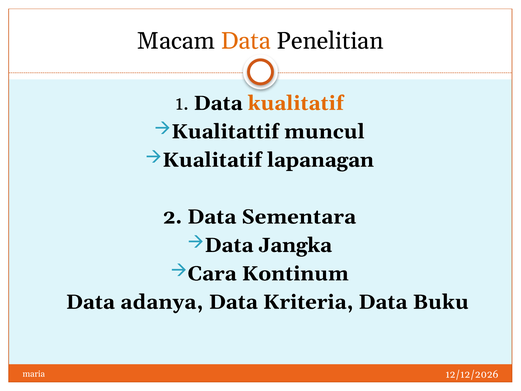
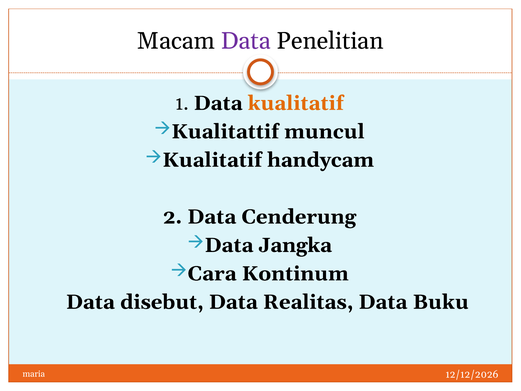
Data at (246, 41) colour: orange -> purple
lapanagan: lapanagan -> handycam
Sementara: Sementara -> Cenderung
adanya: adanya -> disebut
Kriteria: Kriteria -> Realitas
